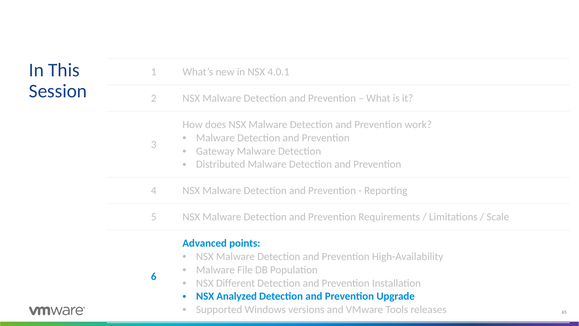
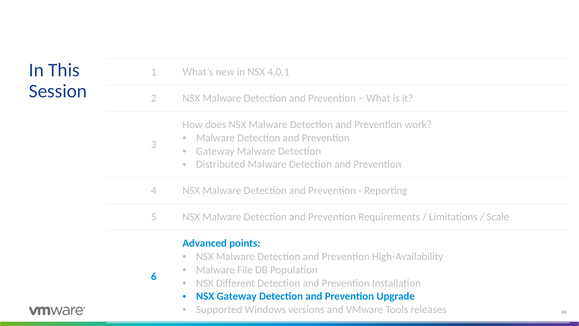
NSX Analyzed: Analyzed -> Gateway
